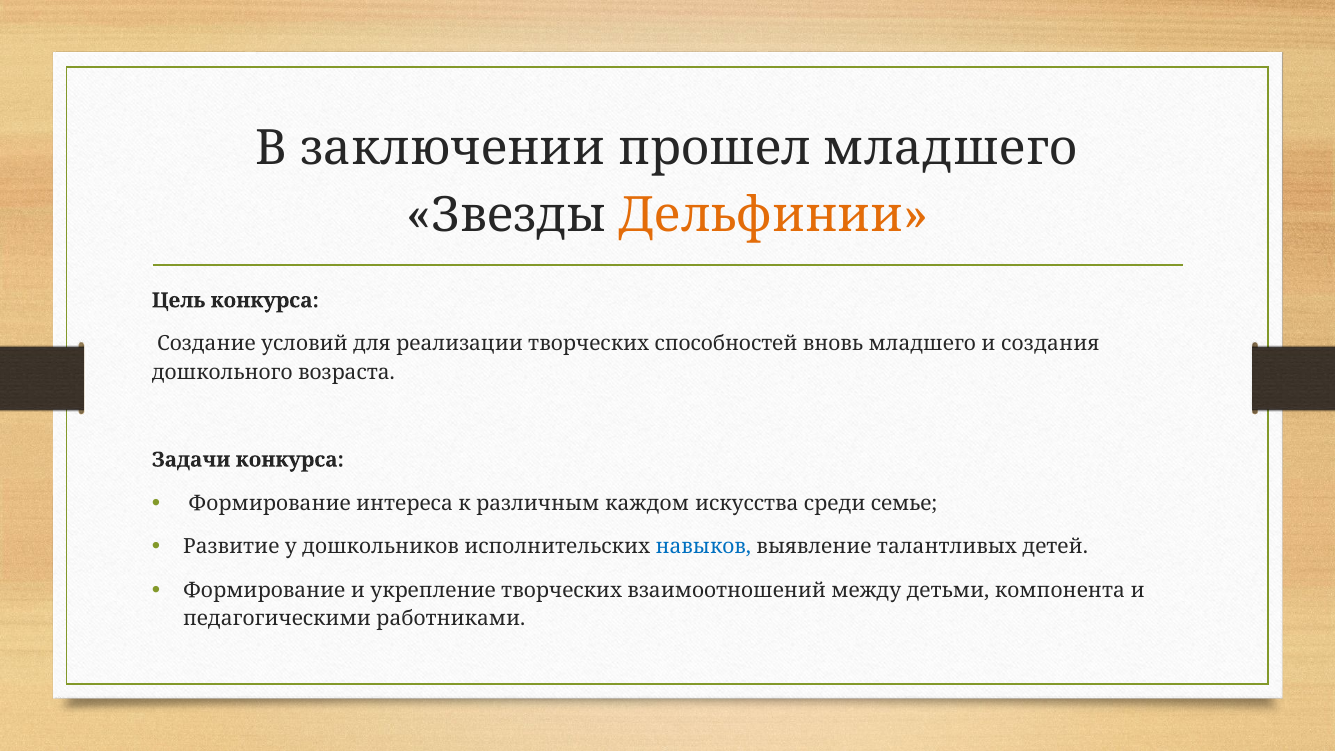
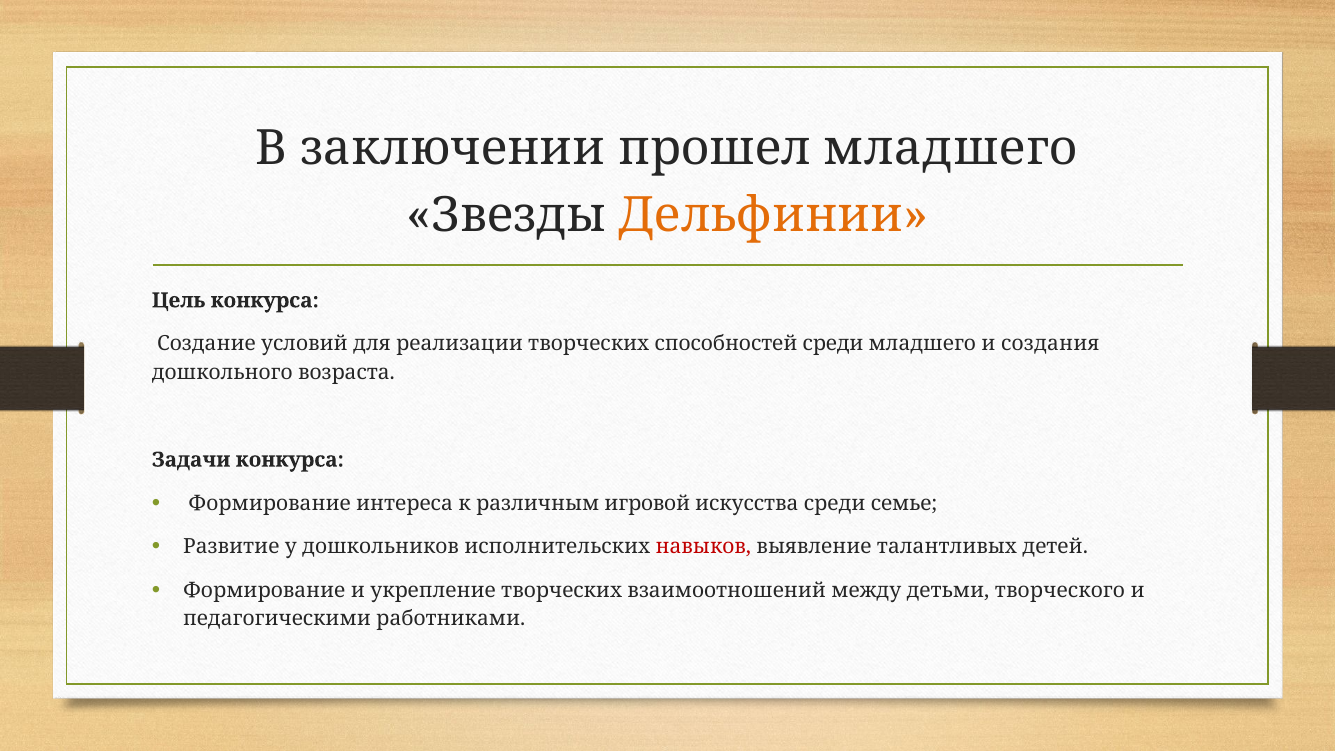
способностей вновь: вновь -> среди
каждом: каждом -> игровой
навыков colour: blue -> red
компонента: компонента -> творческого
